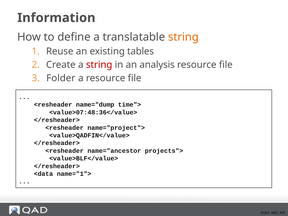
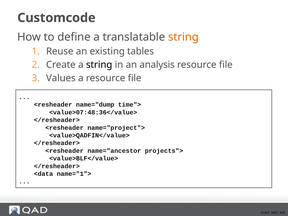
Information: Information -> Customcode
string at (99, 65) colour: red -> black
Folder: Folder -> Values
